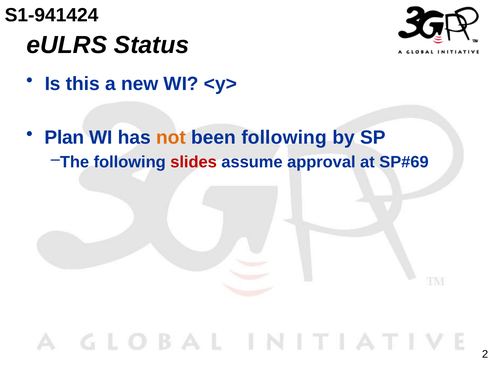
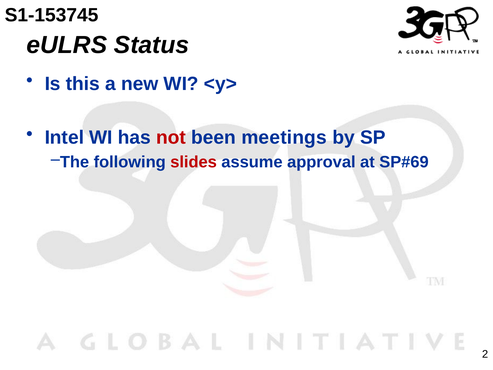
S1-941424: S1-941424 -> S1-153745
Plan: Plan -> Intel
not colour: orange -> red
been following: following -> meetings
